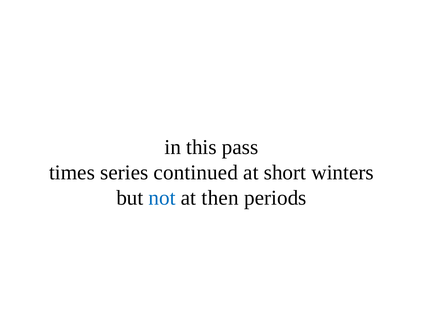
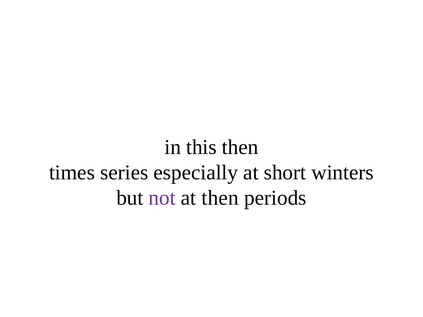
this pass: pass -> then
continued: continued -> especially
not colour: blue -> purple
